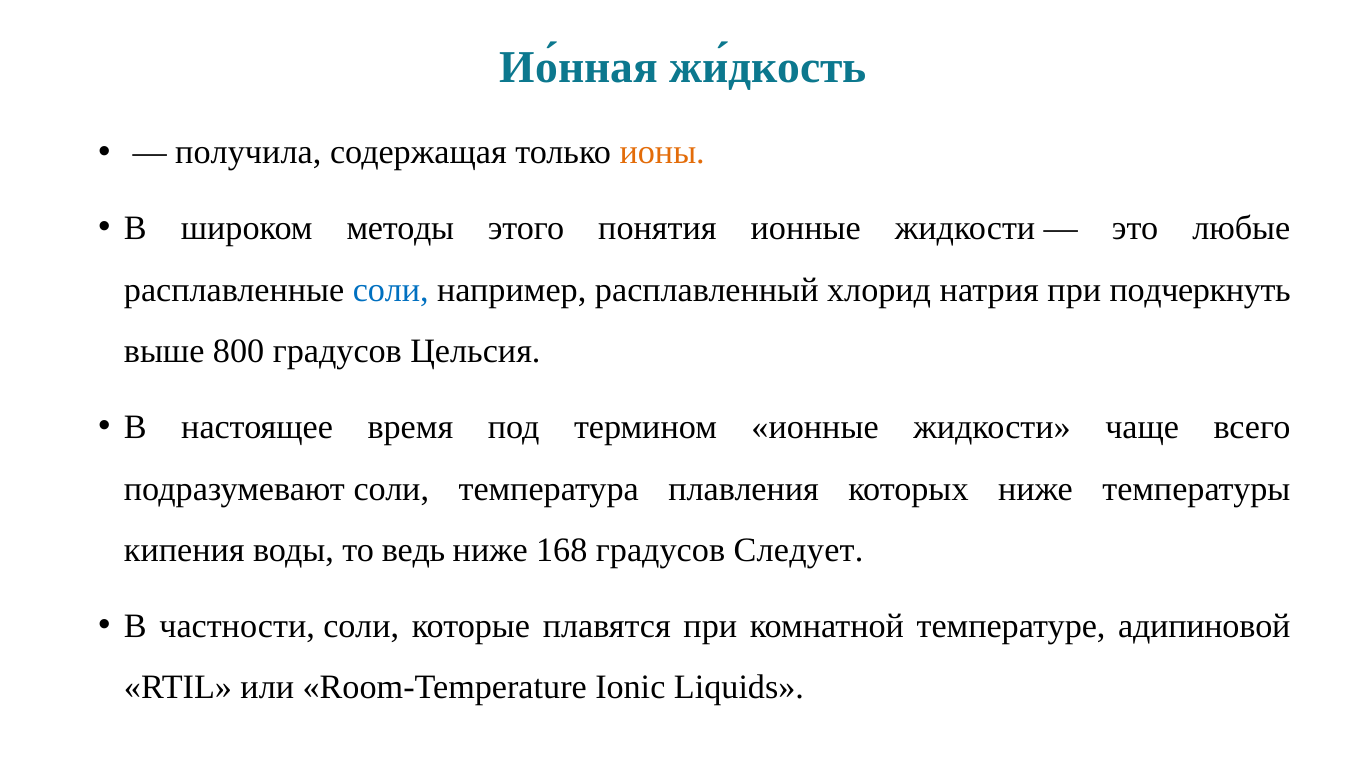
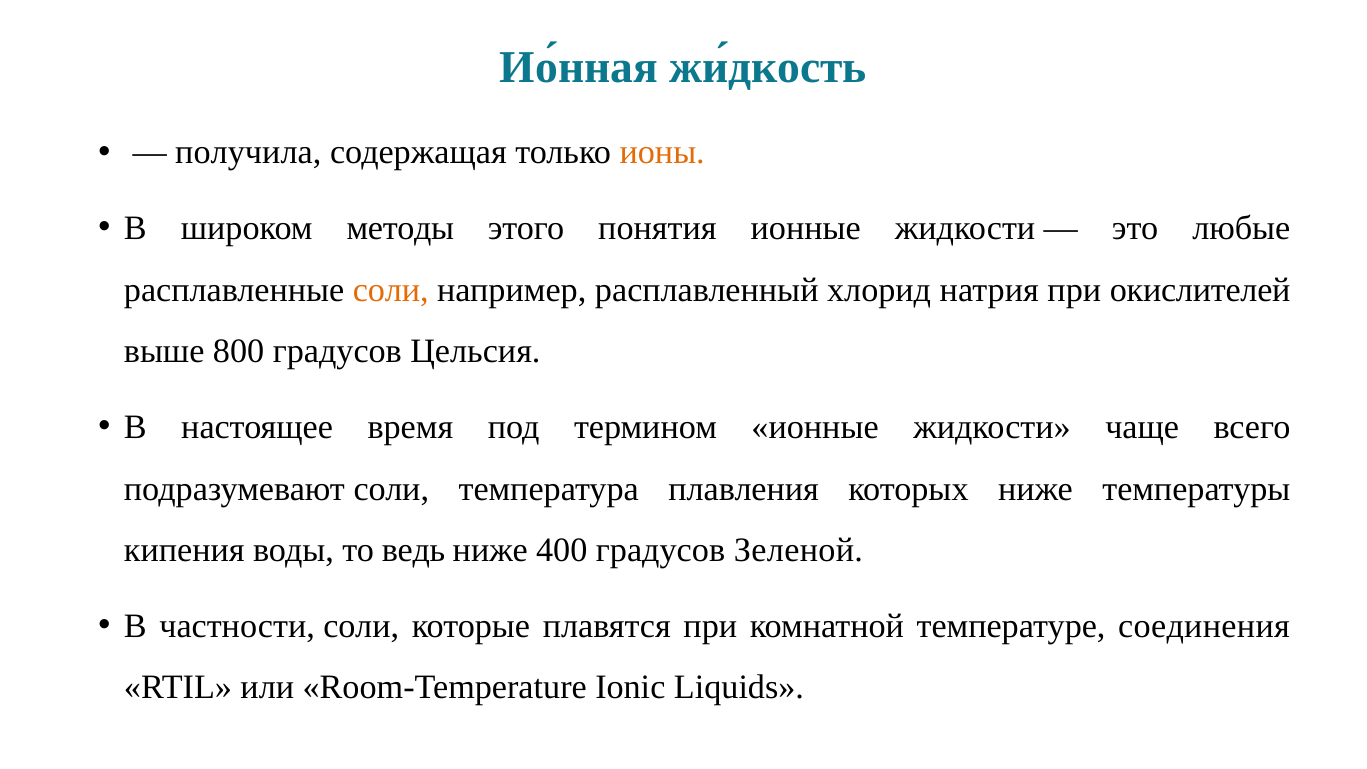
соли at (391, 290) colour: blue -> orange
подчеркнуть: подчеркнуть -> окислителей
168: 168 -> 400
Следует: Следует -> Зеленой
адипиновой: адипиновой -> соединения
